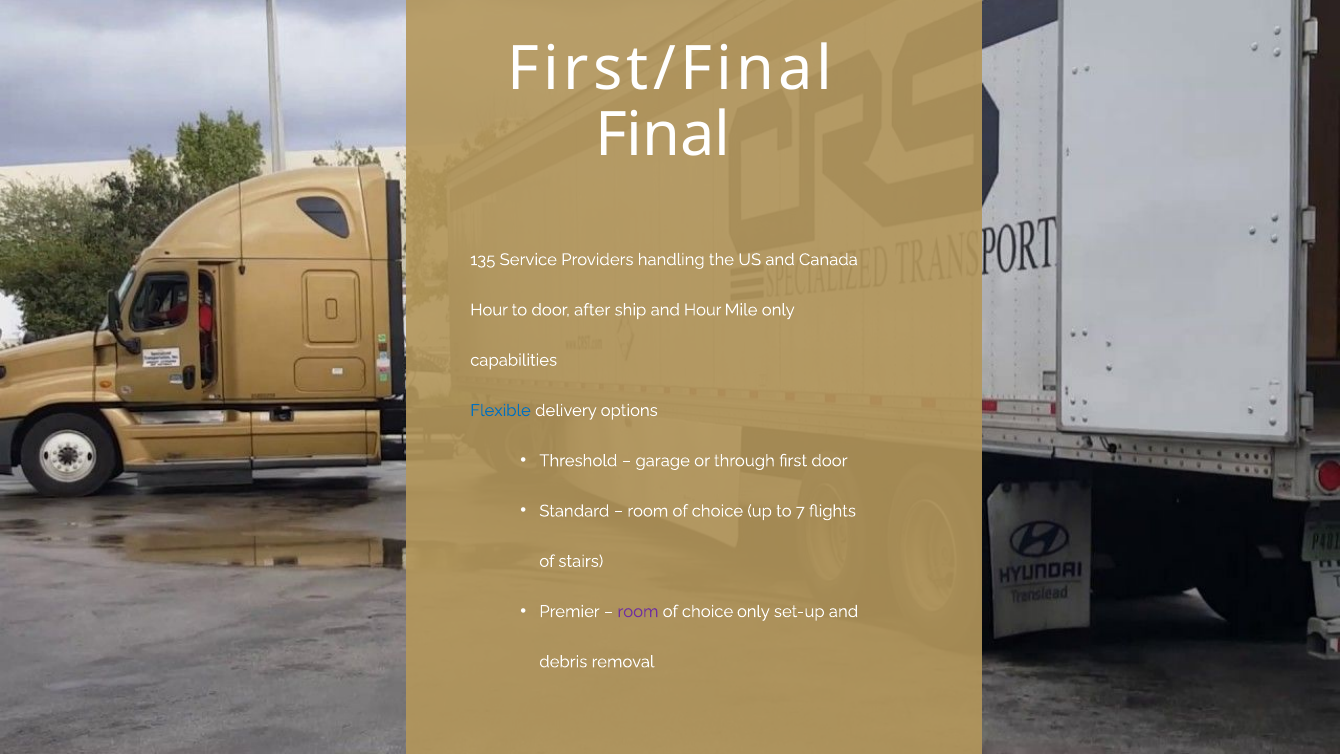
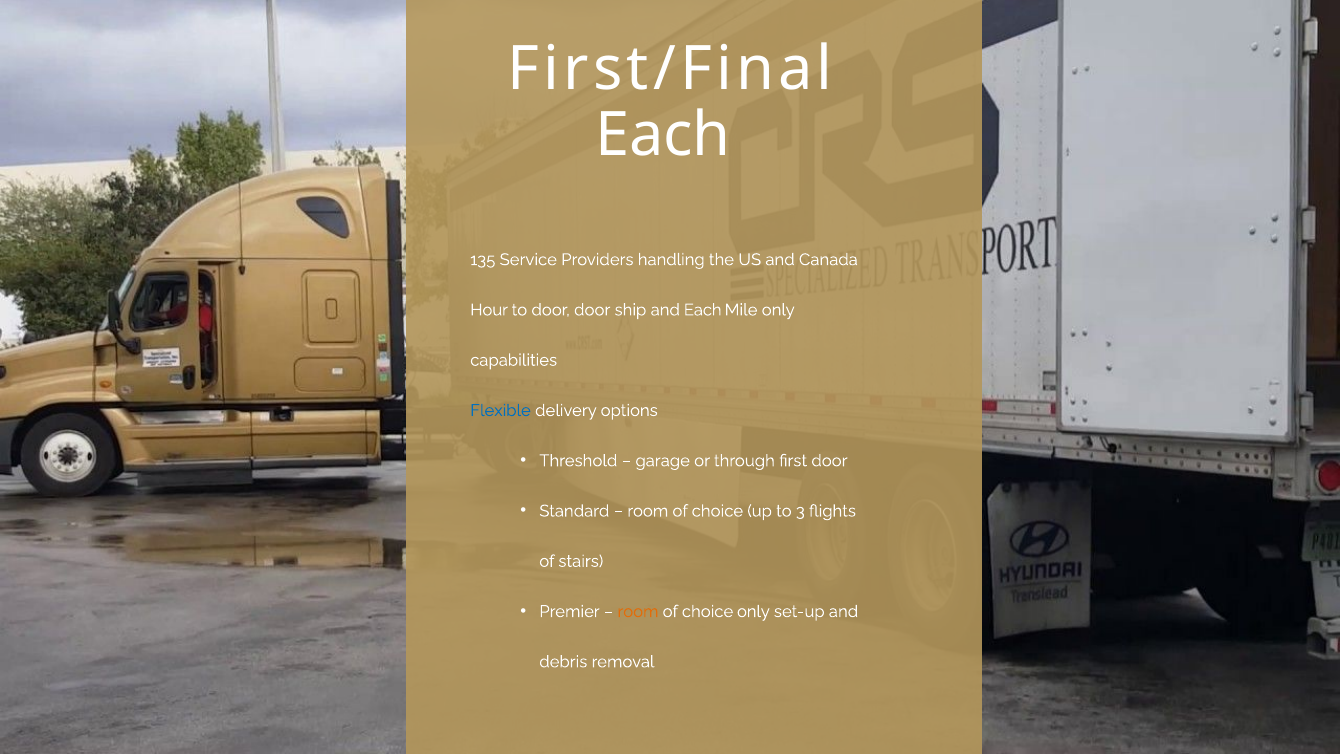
Final at (663, 135): Final -> Each
door after: after -> door
and Hour: Hour -> Each
7: 7 -> 3
room at (638, 611) colour: purple -> orange
